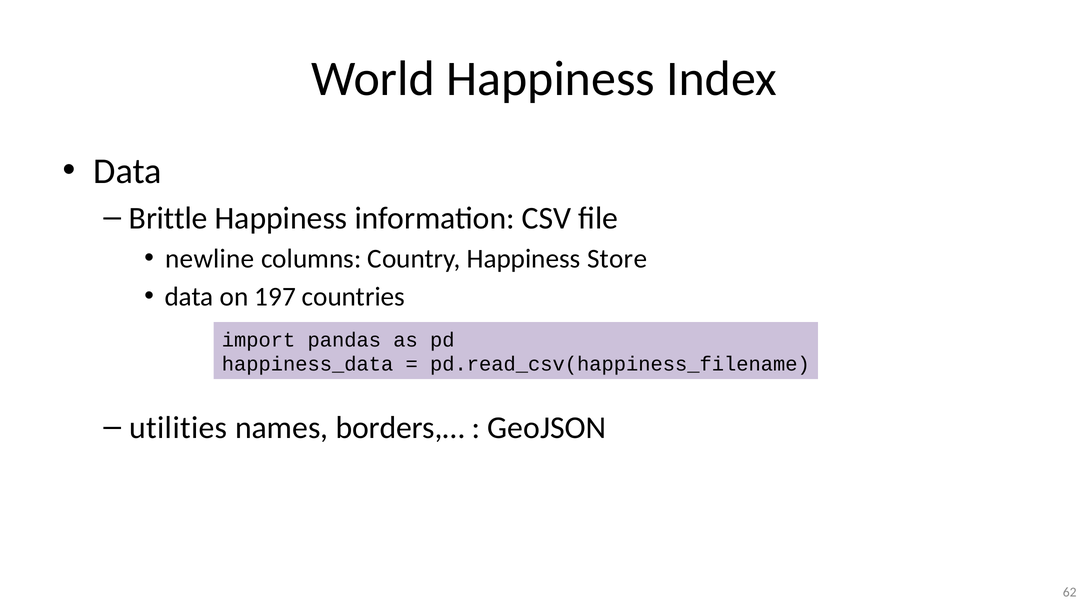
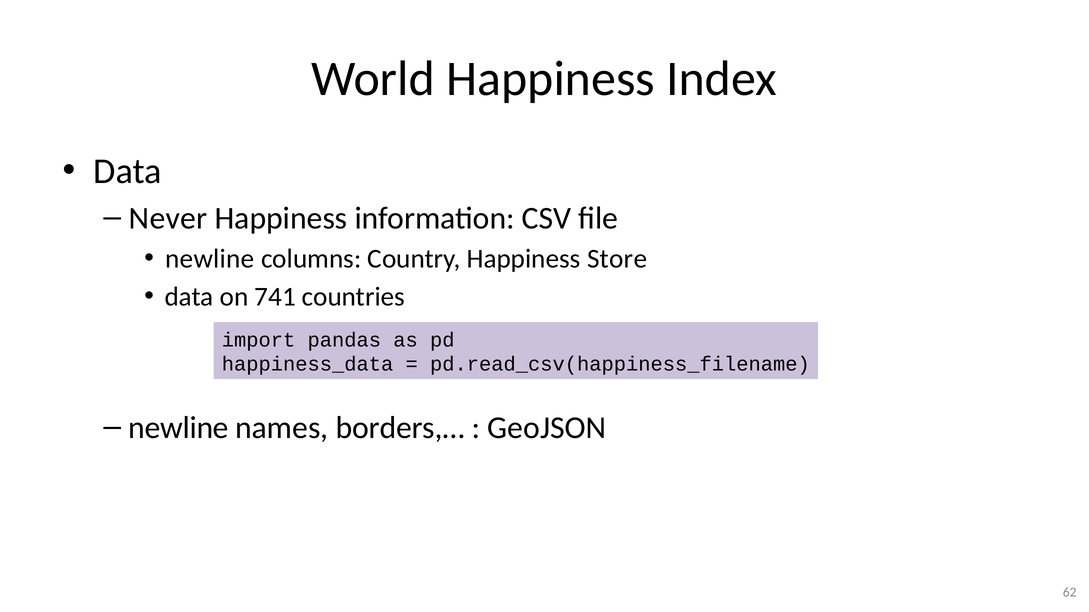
Brittle: Brittle -> Never
197: 197 -> 741
utilities at (178, 428): utilities -> newline
